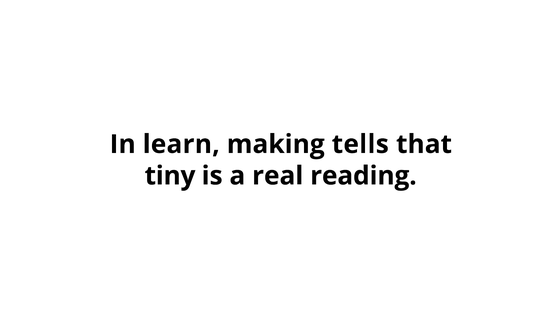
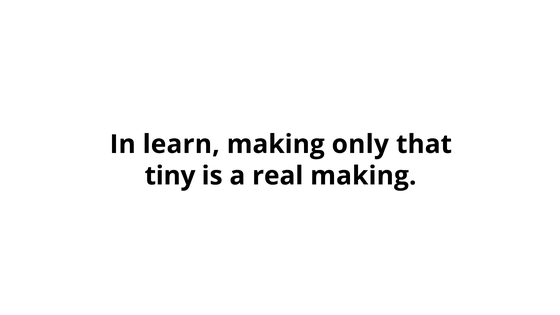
tells: tells -> only
real reading: reading -> making
